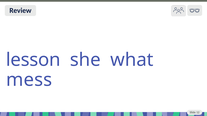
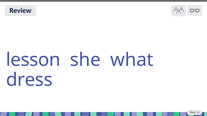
mess: mess -> dress
